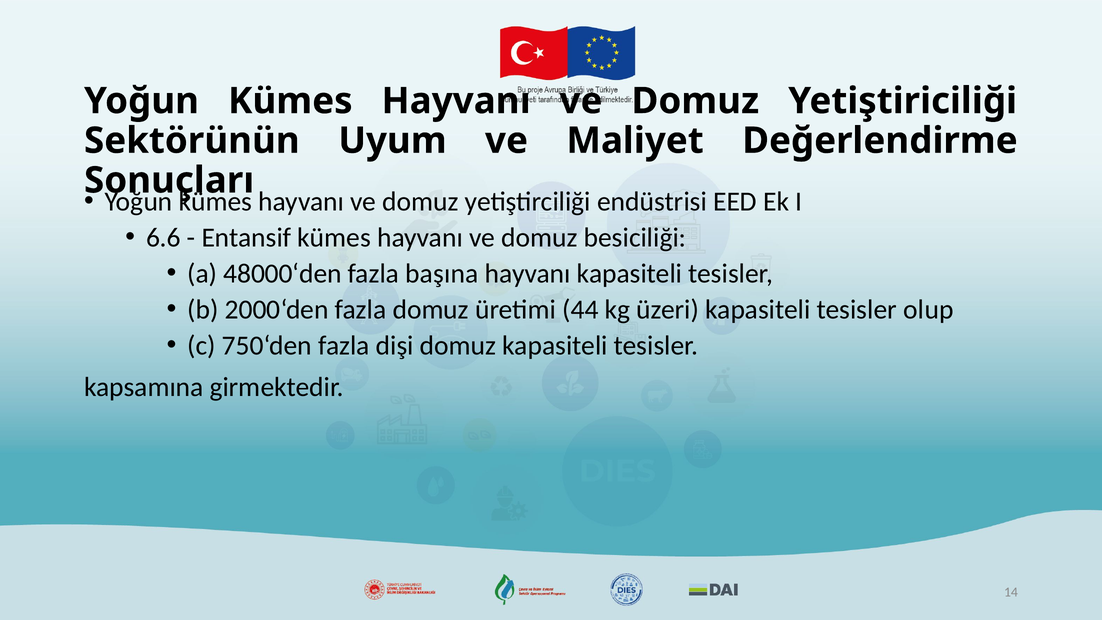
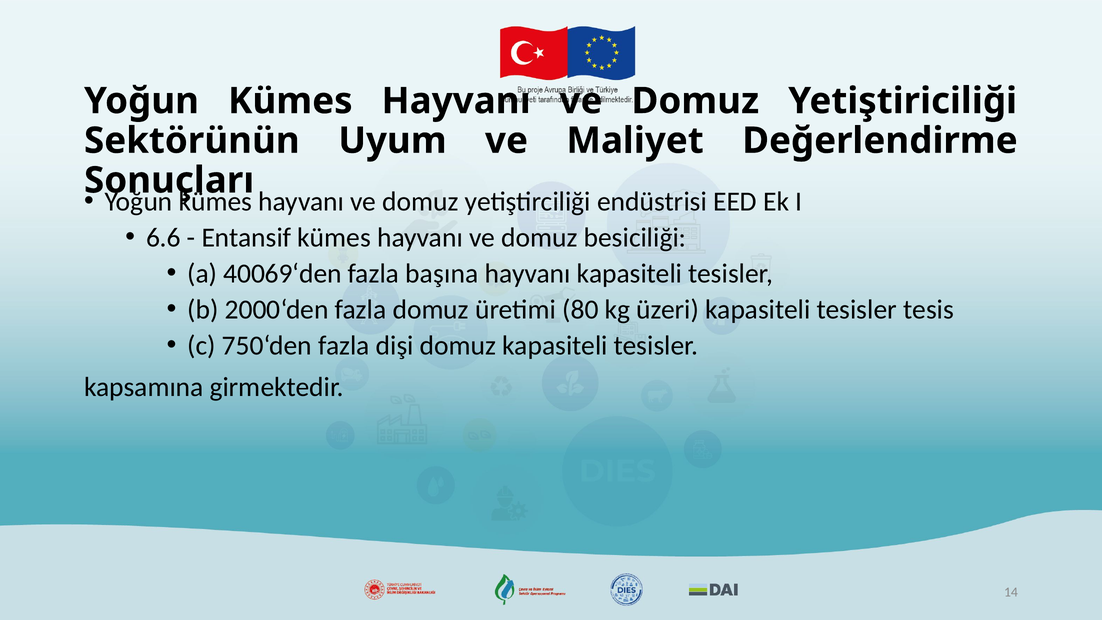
48000‘den: 48000‘den -> 40069‘den
44: 44 -> 80
olup: olup -> tesis
